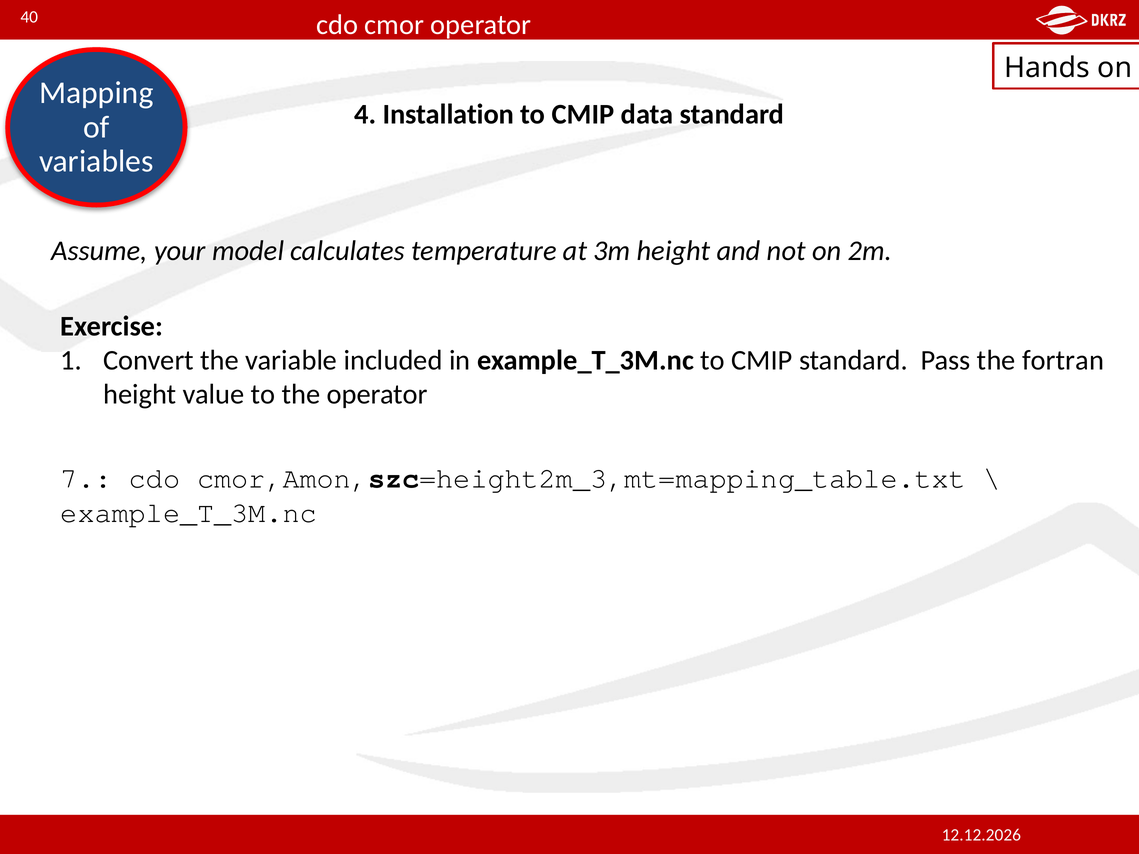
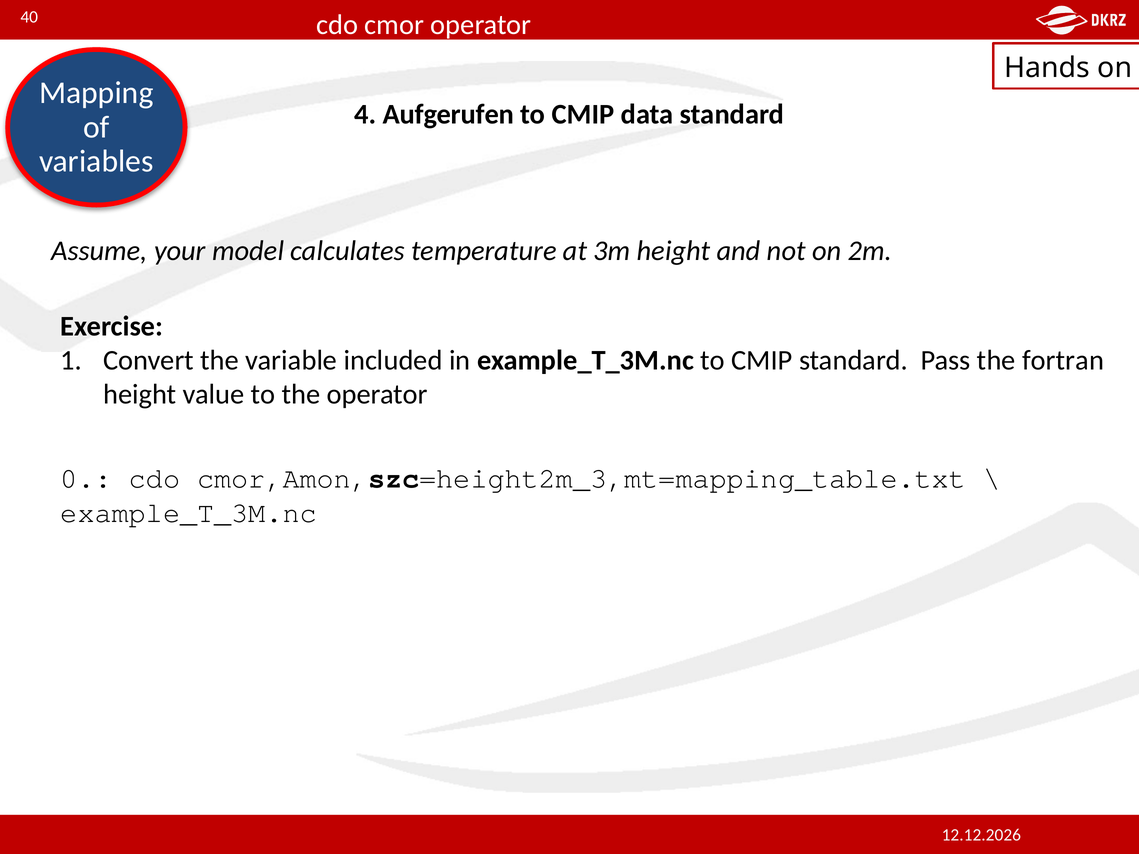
Installation: Installation -> Aufgerufen
7: 7 -> 0
